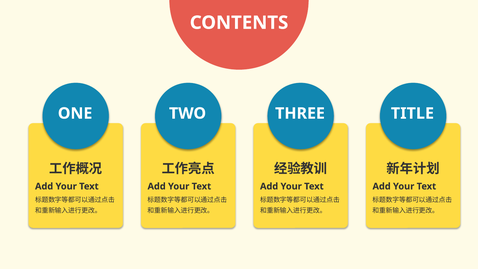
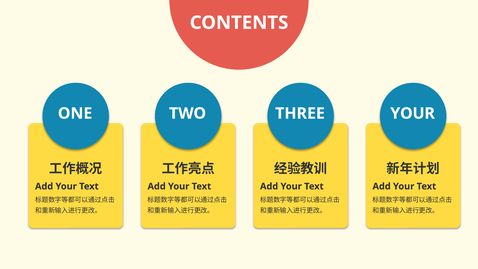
TITLE at (412, 113): TITLE -> YOUR
